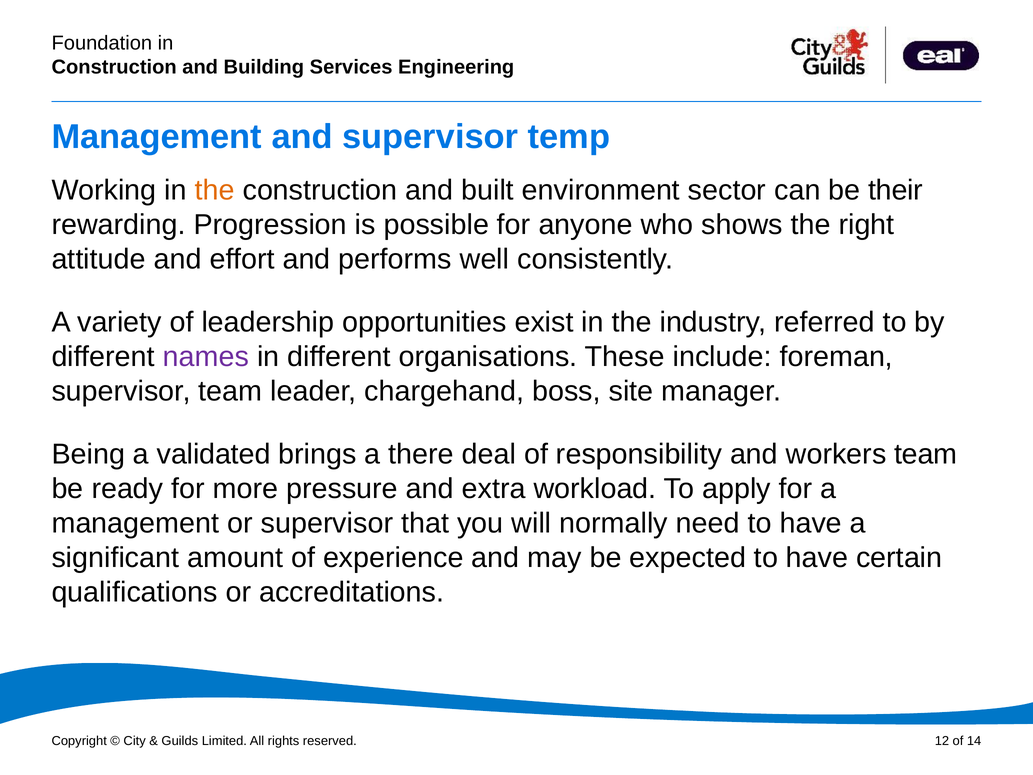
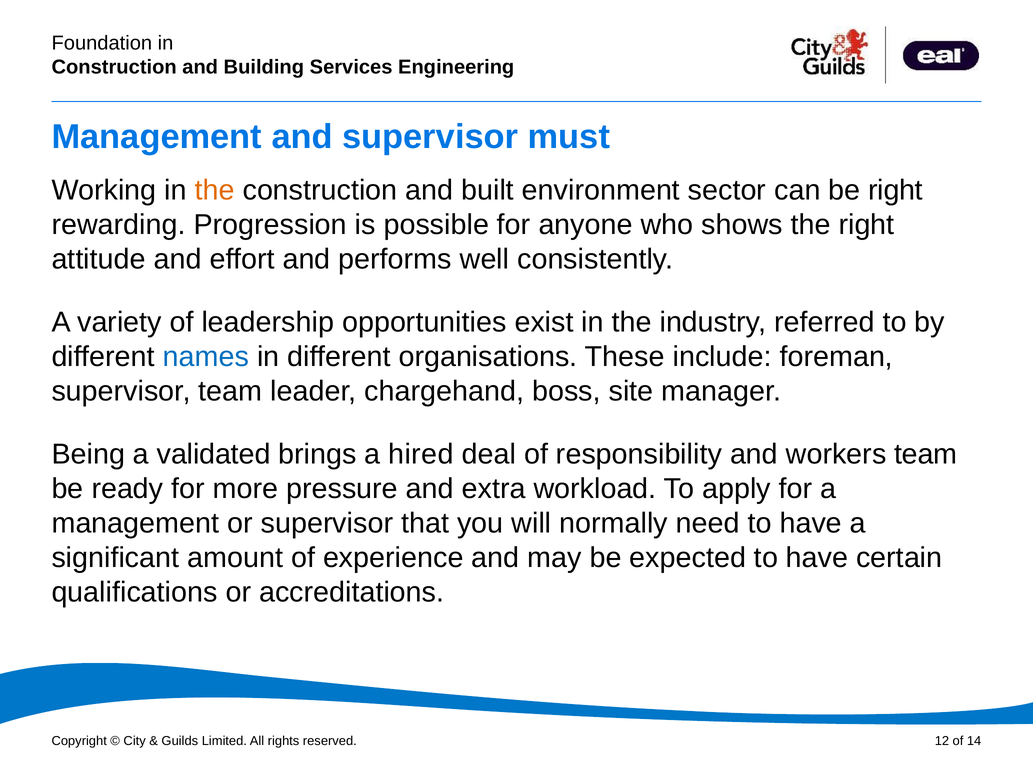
temp: temp -> must
be their: their -> right
names colour: purple -> blue
there: there -> hired
